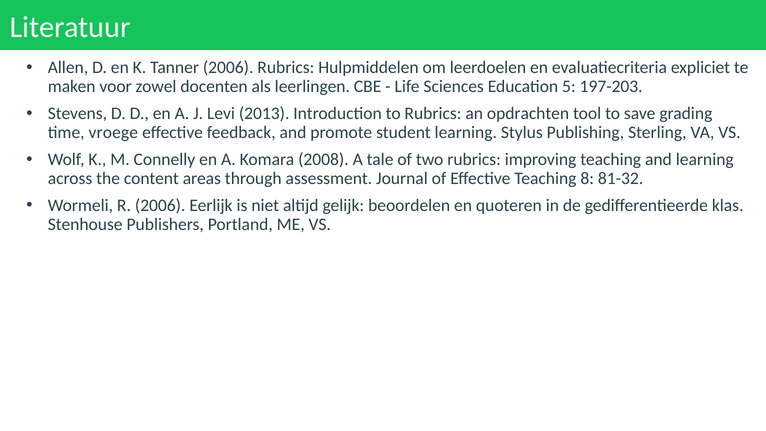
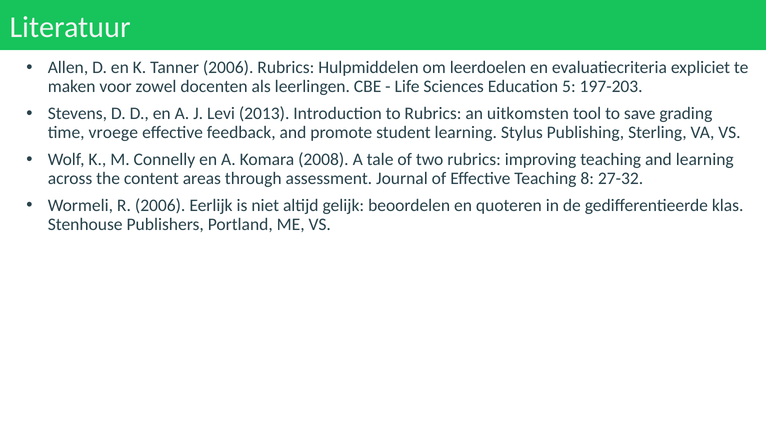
opdrachten: opdrachten -> uitkomsten
81-32: 81-32 -> 27-32
